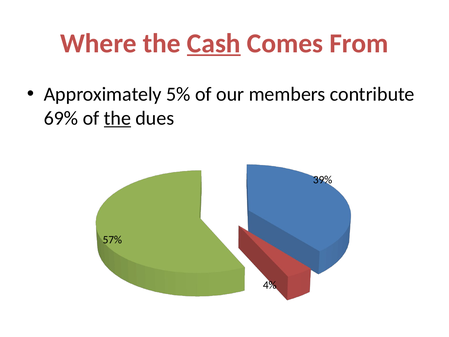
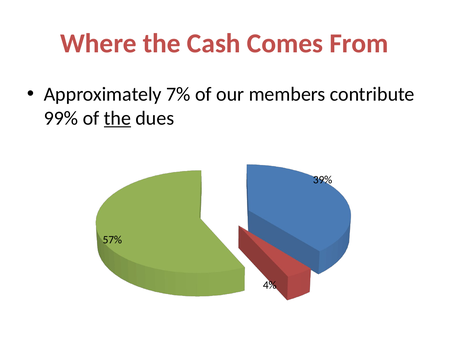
Cash underline: present -> none
5%: 5% -> 7%
69%: 69% -> 99%
